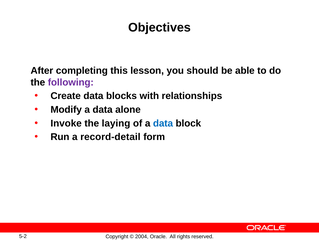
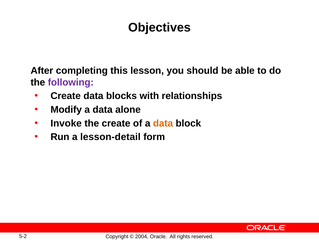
the laying: laying -> create
data at (163, 123) colour: blue -> orange
record-detail: record-detail -> lesson-detail
